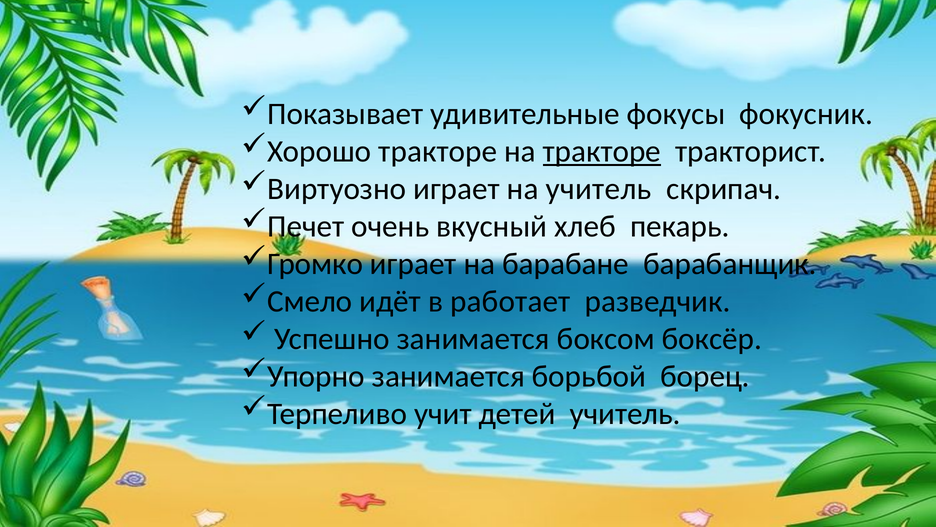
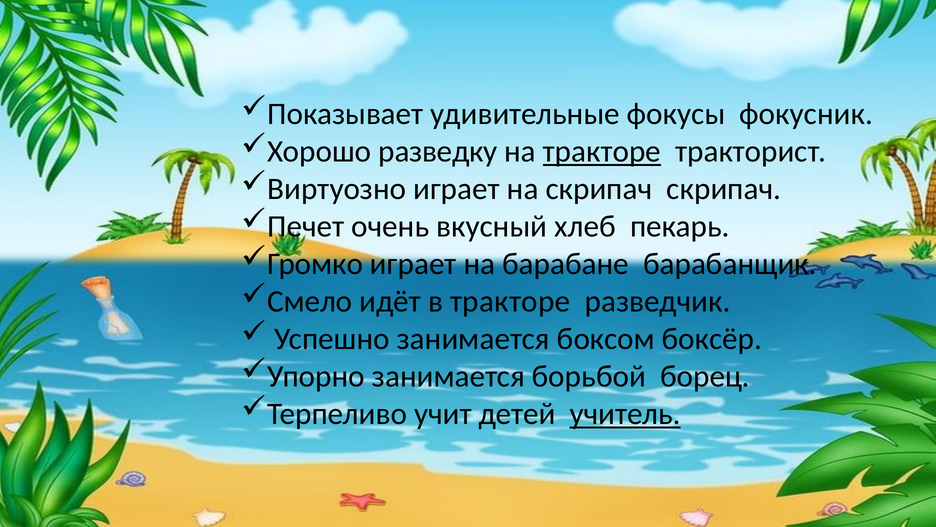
Хорошо тракторе: тракторе -> разведку
на учитель: учитель -> скрипач
в работает: работает -> тракторе
учитель at (625, 414) underline: none -> present
